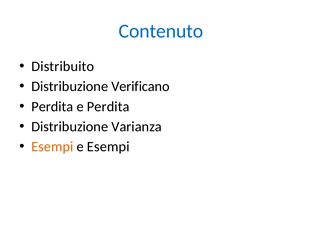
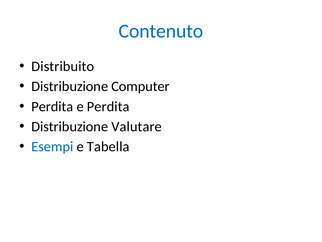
Verificano: Verificano -> Computer
Varianza: Varianza -> Valutare
Esempi at (52, 146) colour: orange -> blue
e Esempi: Esempi -> Tabella
